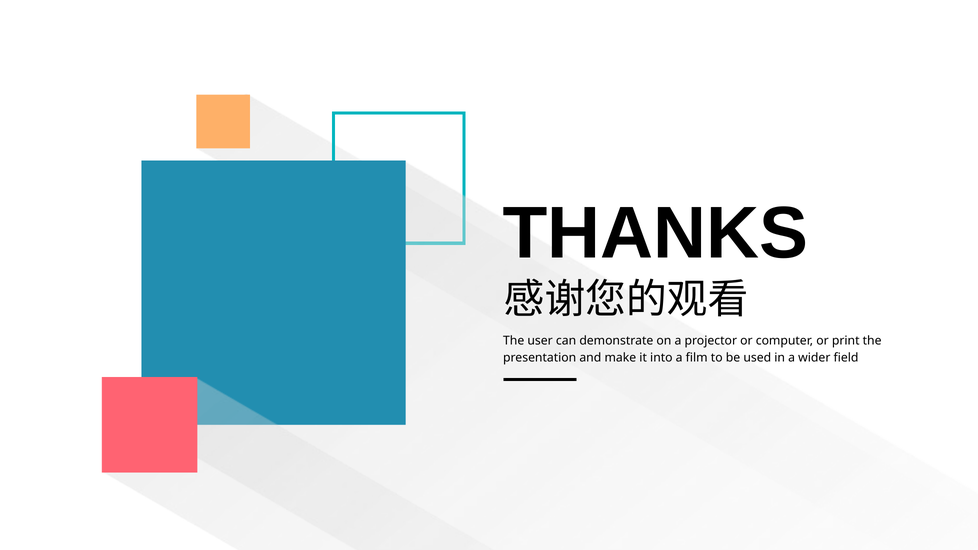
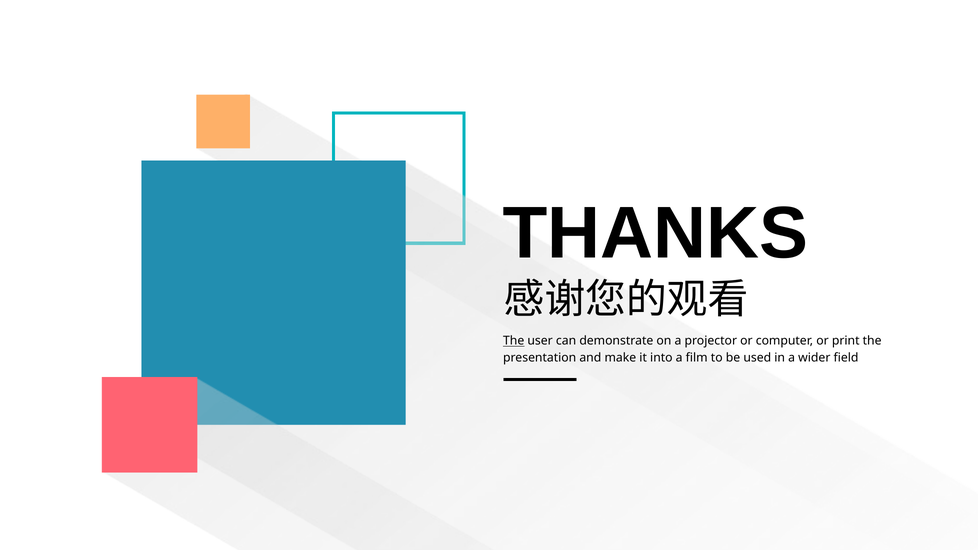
The at (514, 341) underline: none -> present
